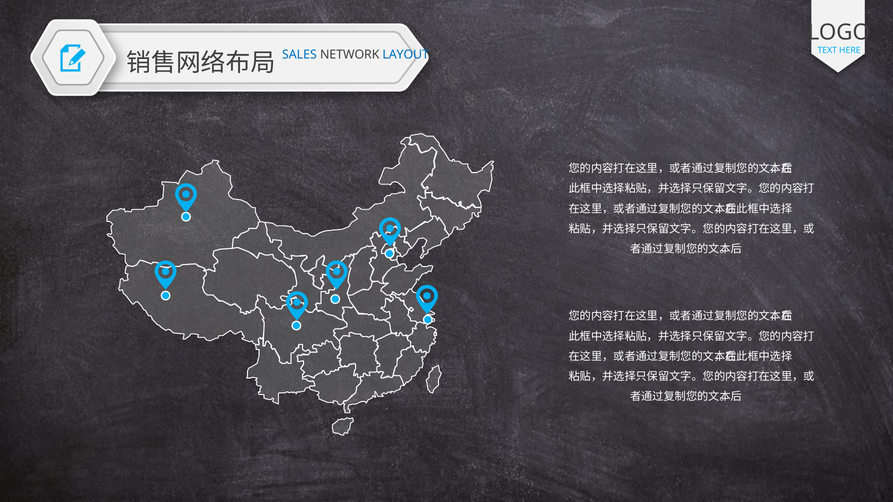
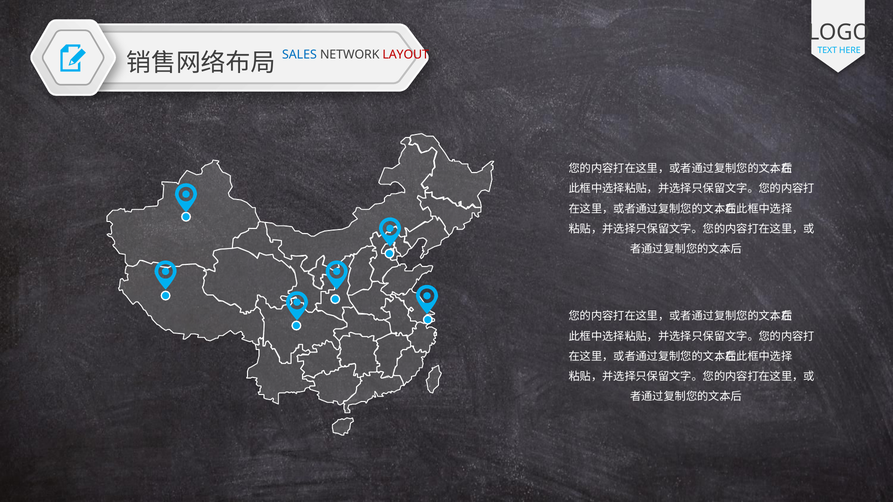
LAYOUT colour: blue -> red
